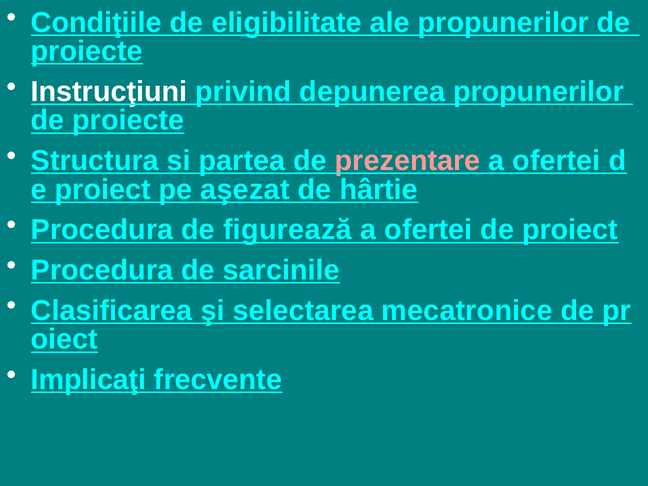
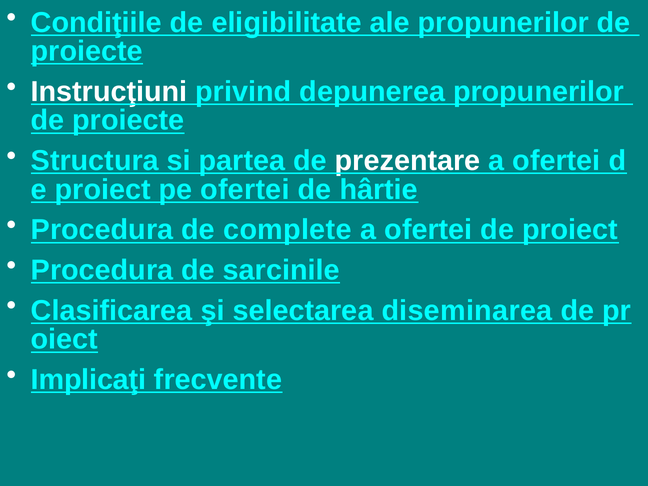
prezentare colour: pink -> white
pe aşezat: aşezat -> ofertei
figurează: figurează -> complete
mecatronice: mecatronice -> diseminarea
